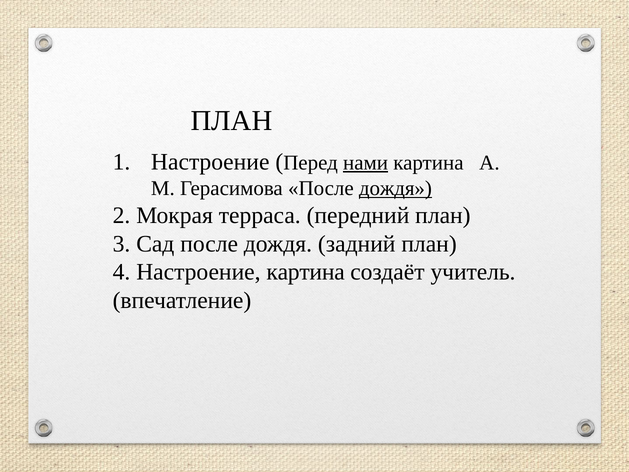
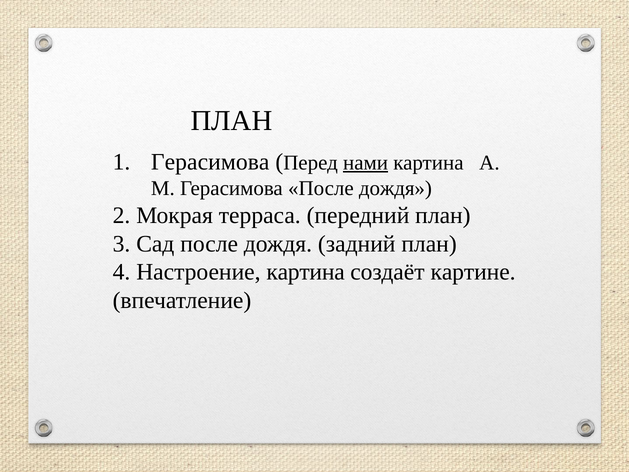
Настроение at (210, 162): Настроение -> Герасимова
дождя at (395, 188) underline: present -> none
учитель: учитель -> картине
